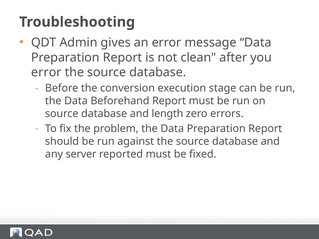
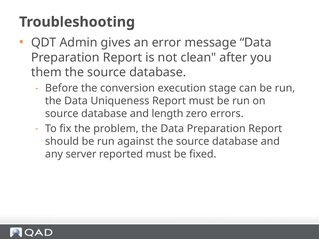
error at (46, 72): error -> them
Beforehand: Beforehand -> Uniqueness
